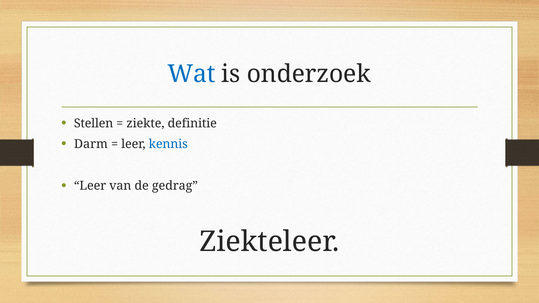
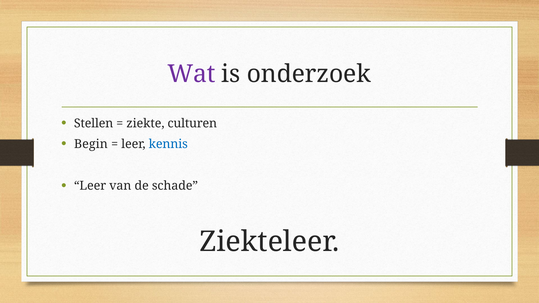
Wat colour: blue -> purple
definitie: definitie -> culturen
Darm: Darm -> Begin
gedrag: gedrag -> schade
